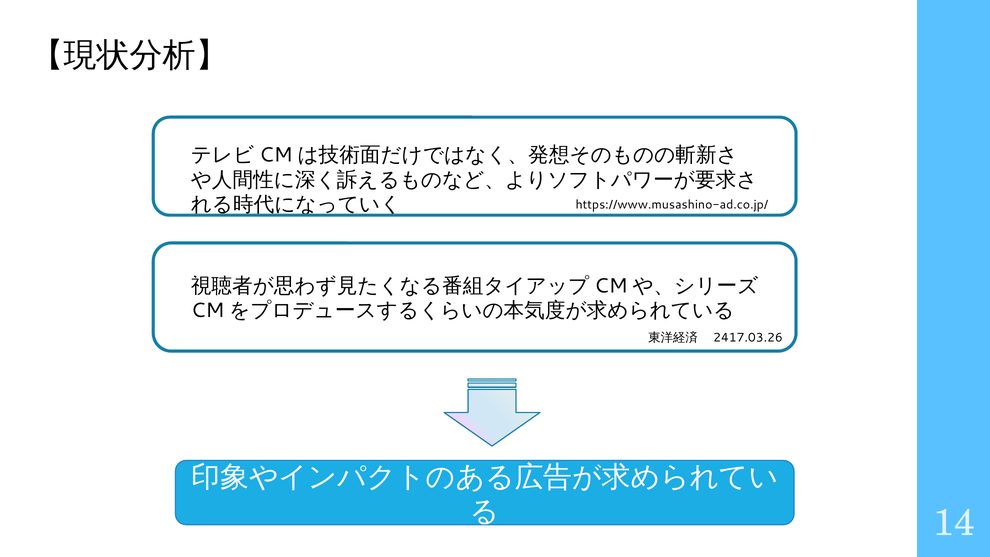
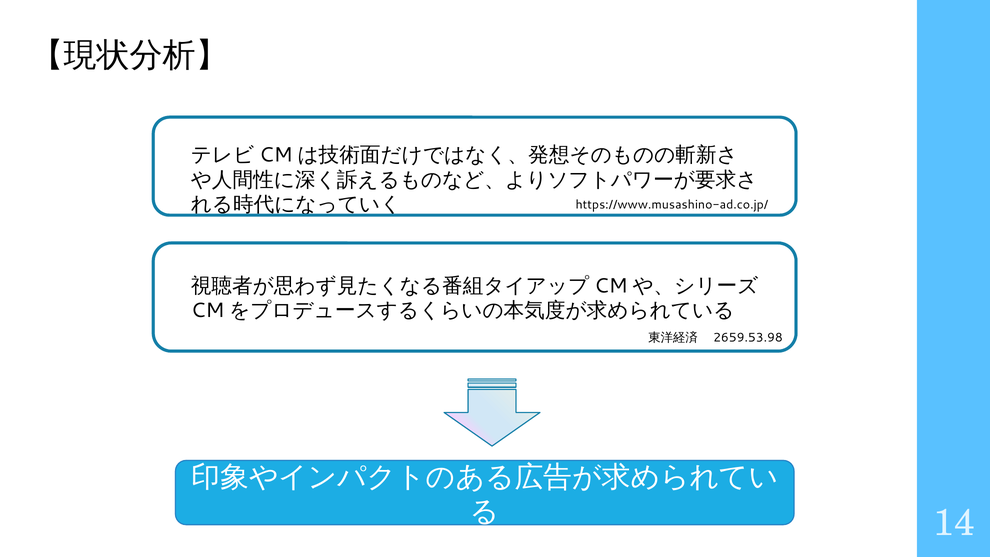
2417.03.26: 2417.03.26 -> 2659.53.98
